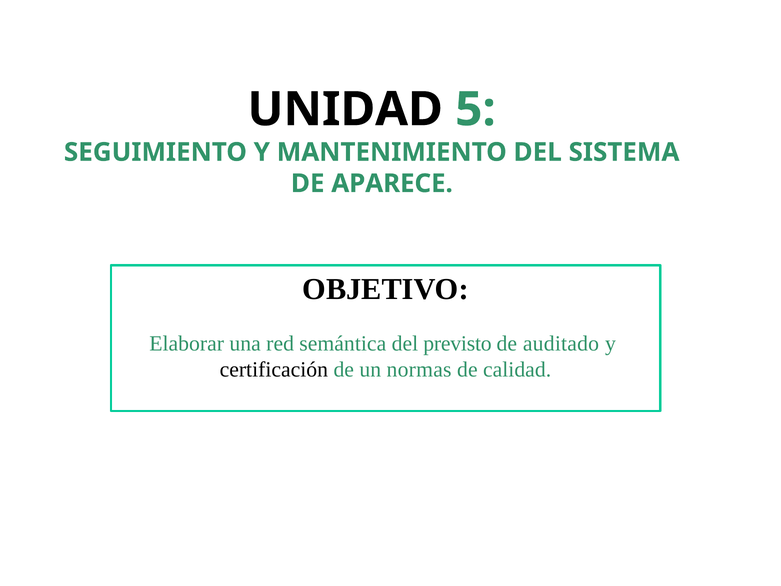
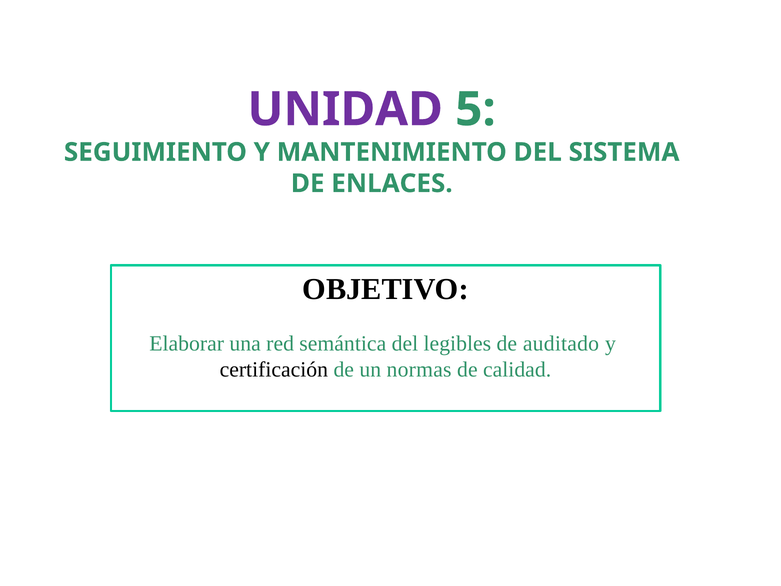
UNIDAD colour: black -> purple
APARECE: APARECE -> ENLACES
previsto: previsto -> legibles
